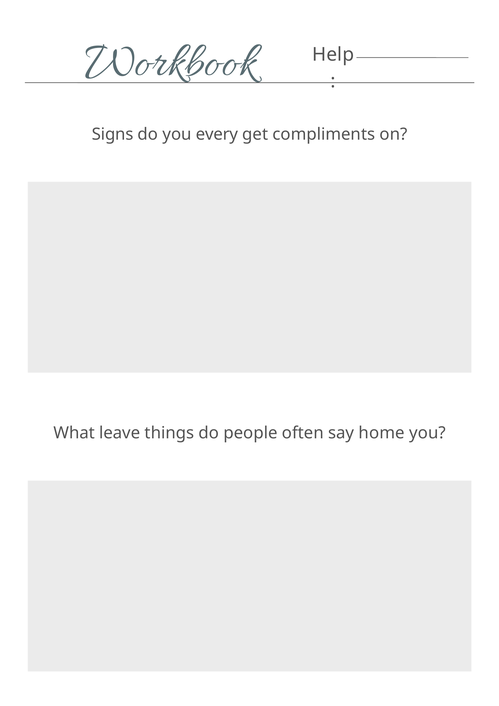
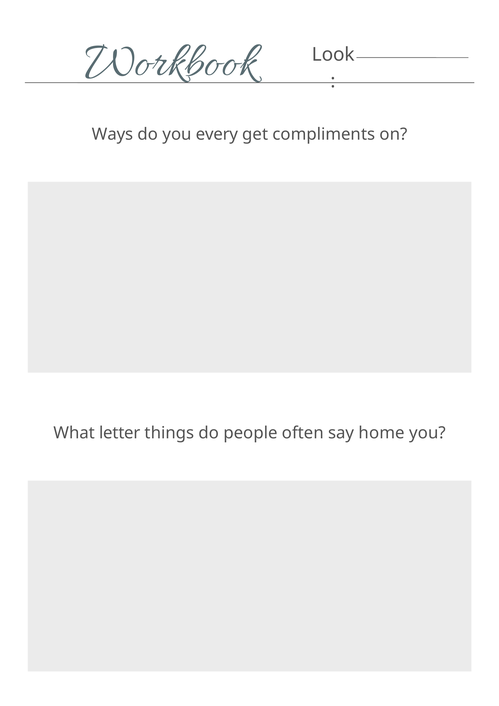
Help: Help -> Look
Signs: Signs -> Ways
leave: leave -> letter
